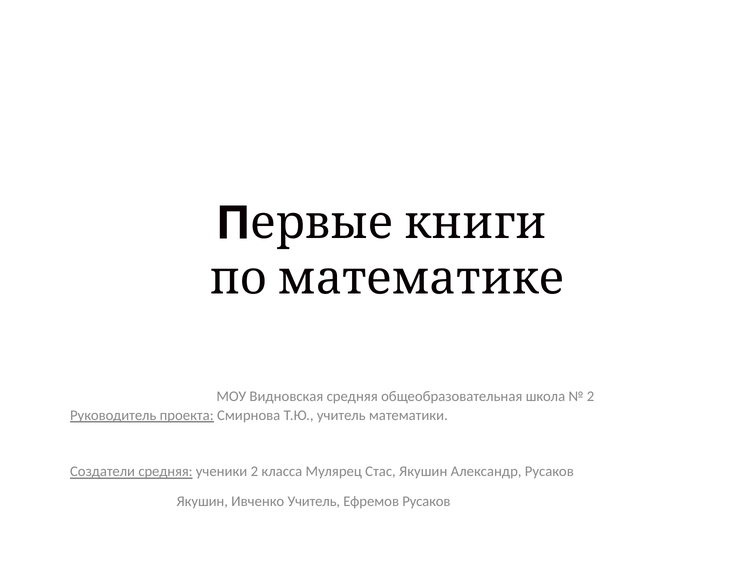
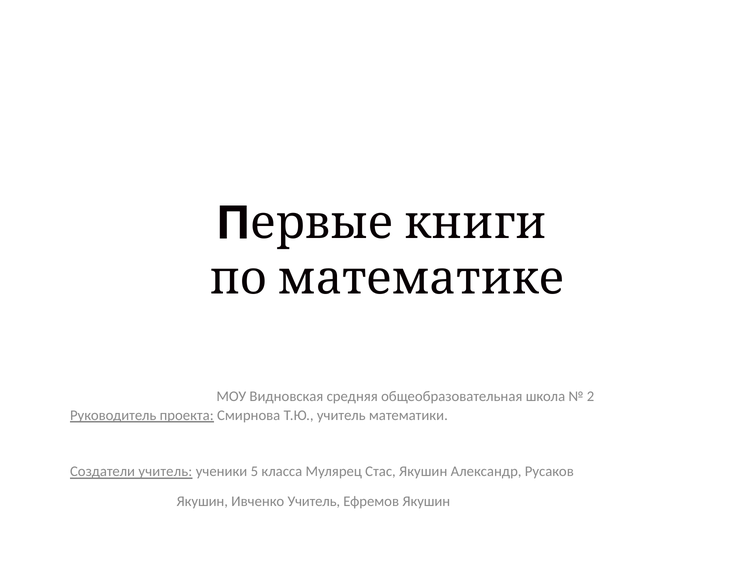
Создатели средняя: средняя -> учитель
ученики 2: 2 -> 5
Ефремов Русаков: Русаков -> Якушин
